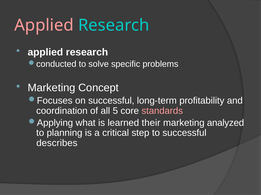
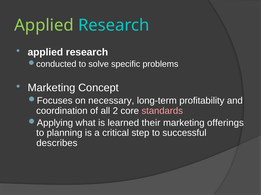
Applied at (44, 25) colour: pink -> light green
on successful: successful -> necessary
5: 5 -> 2
analyzed: analyzed -> offerings
